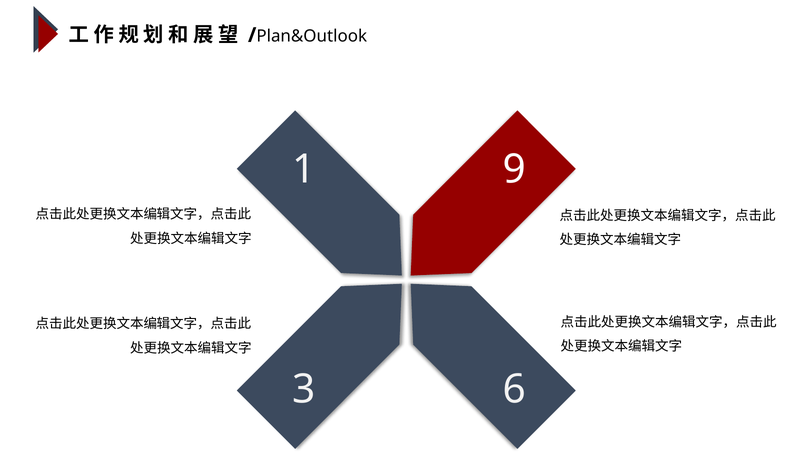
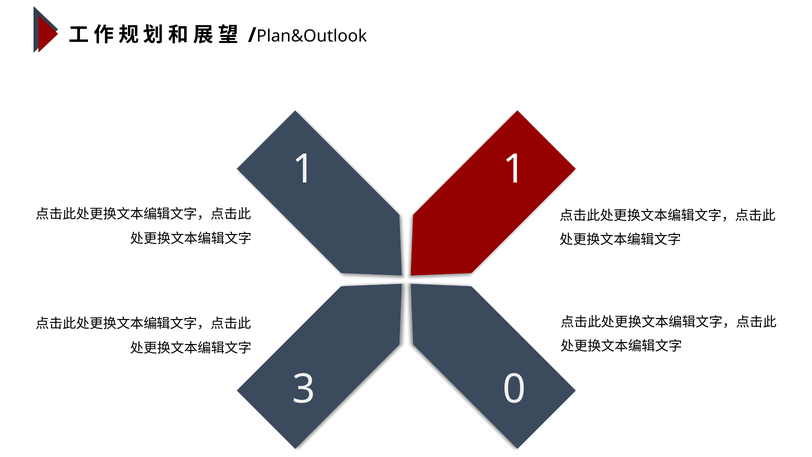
1 9: 9 -> 1
6: 6 -> 0
